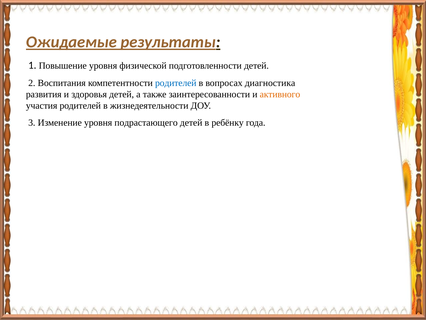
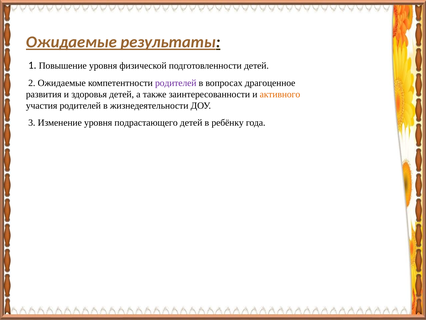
2 Воспитания: Воспитания -> Ожидаемые
родителей at (176, 83) colour: blue -> purple
диагностика: диагностика -> драгоценное
